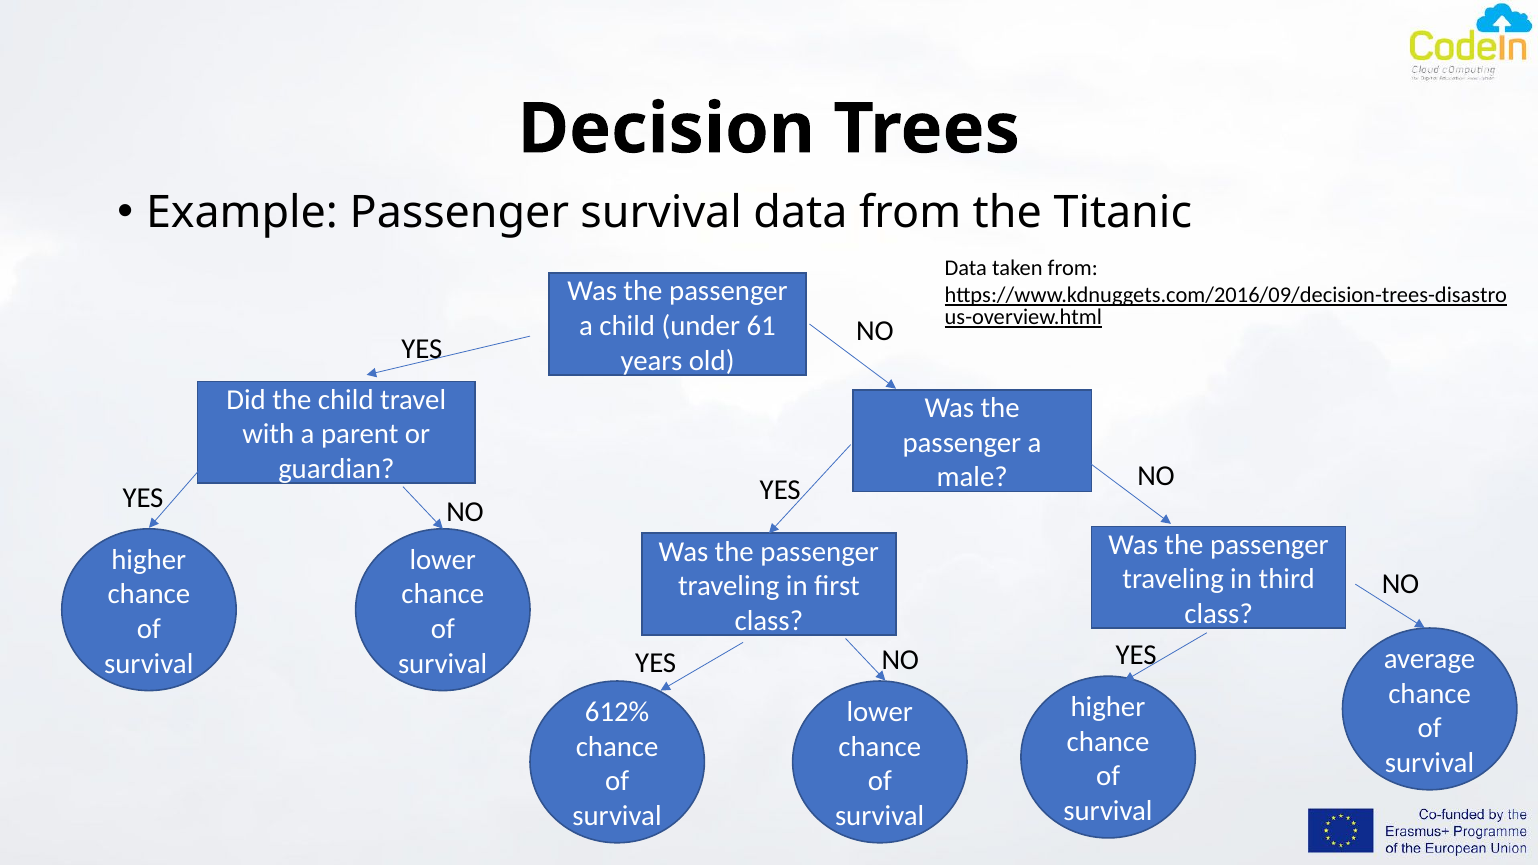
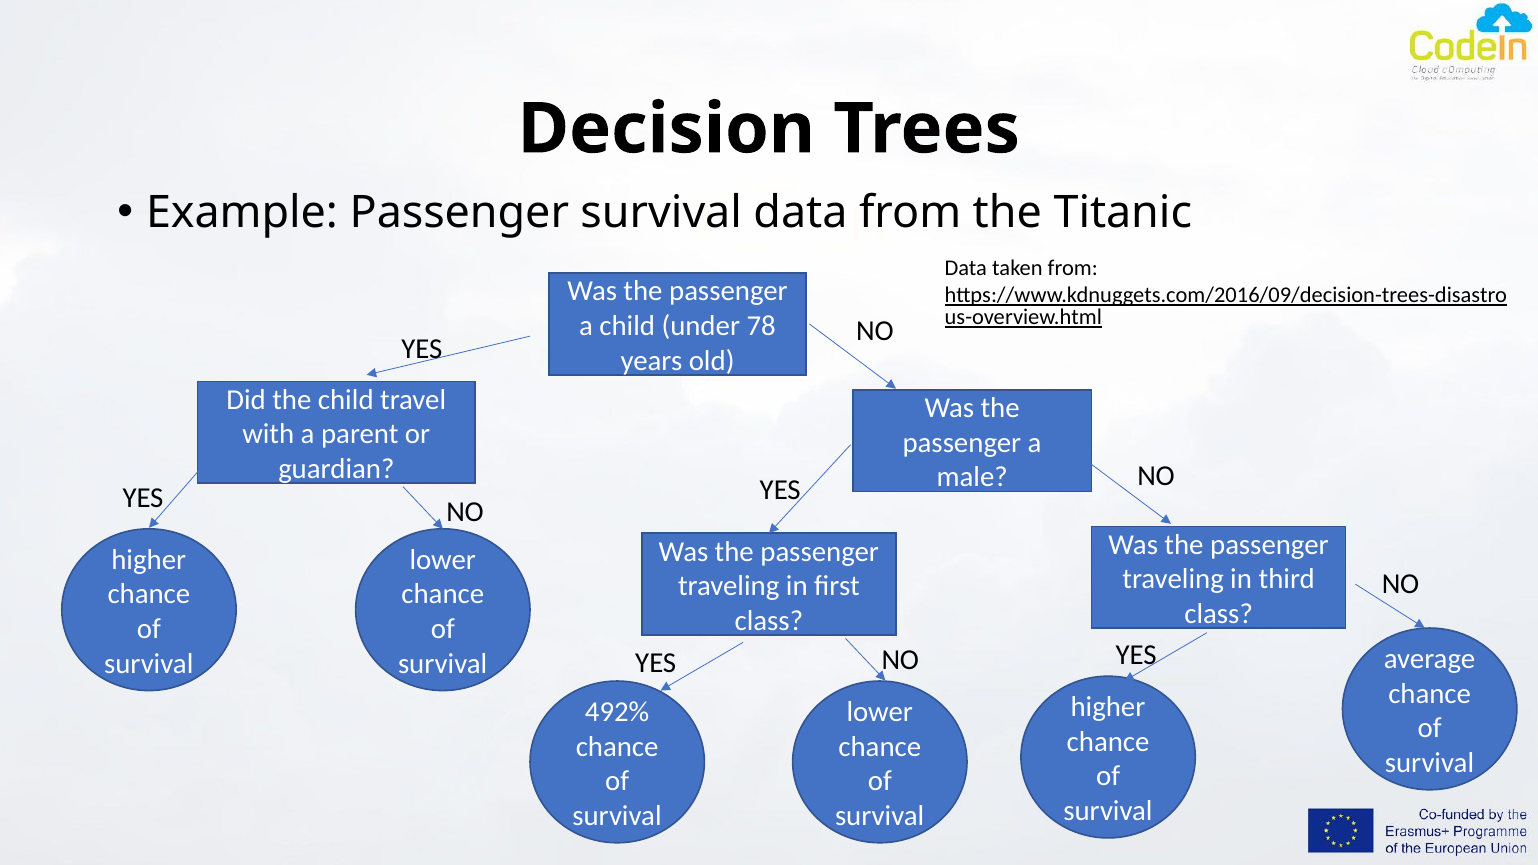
61: 61 -> 78
612%: 612% -> 492%
